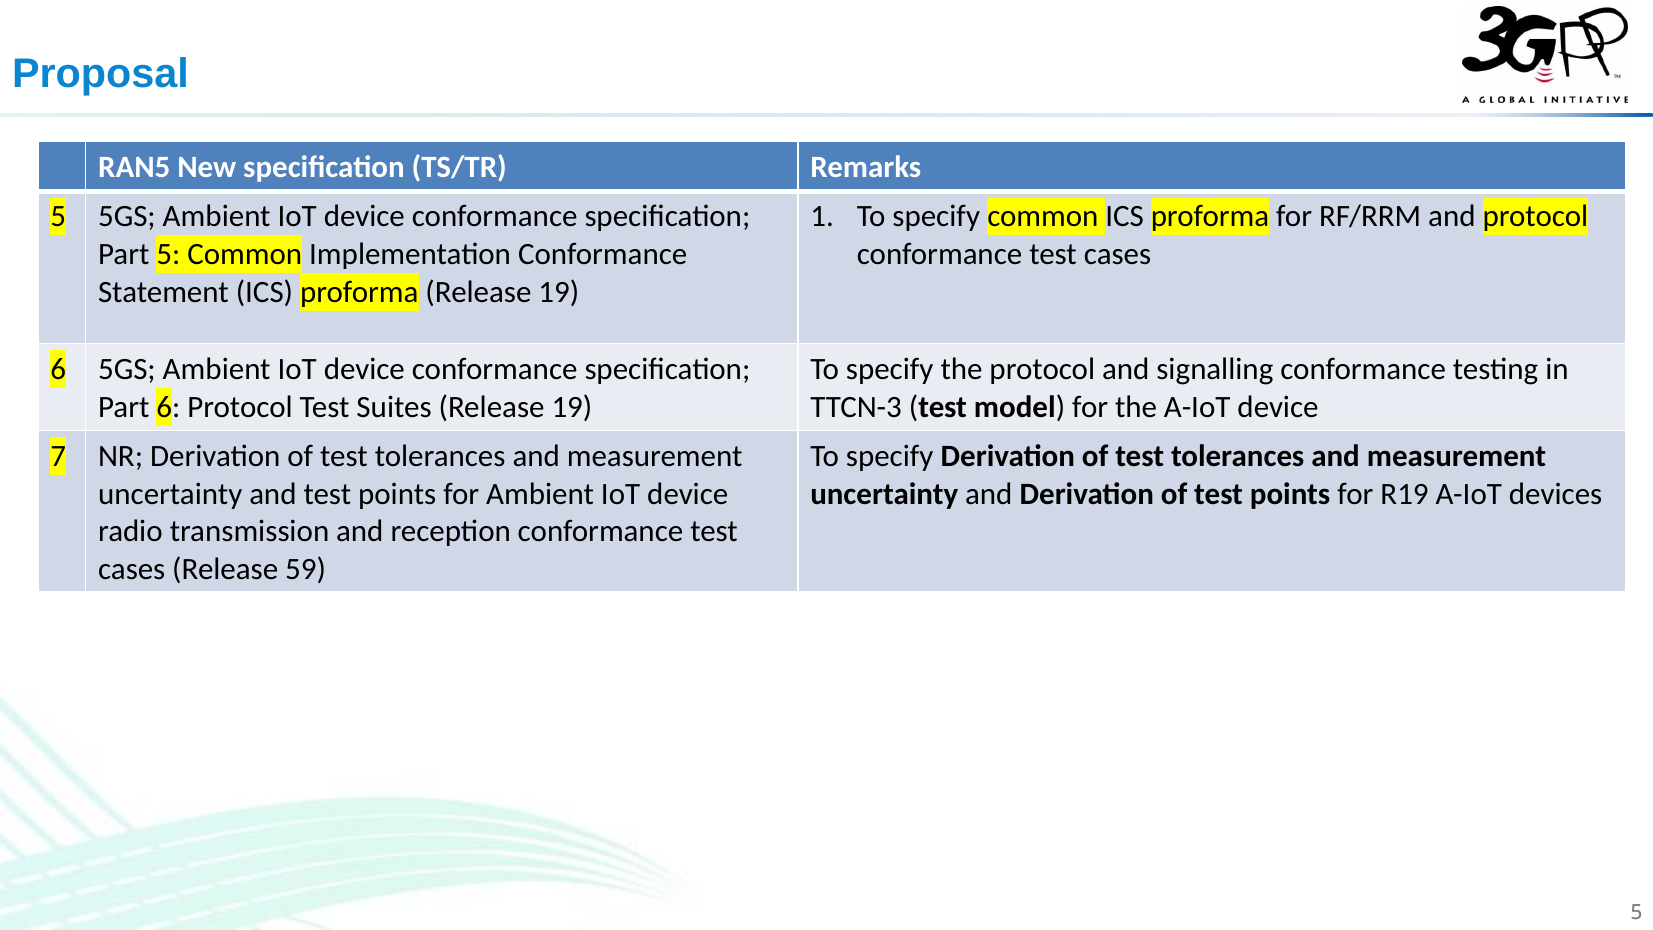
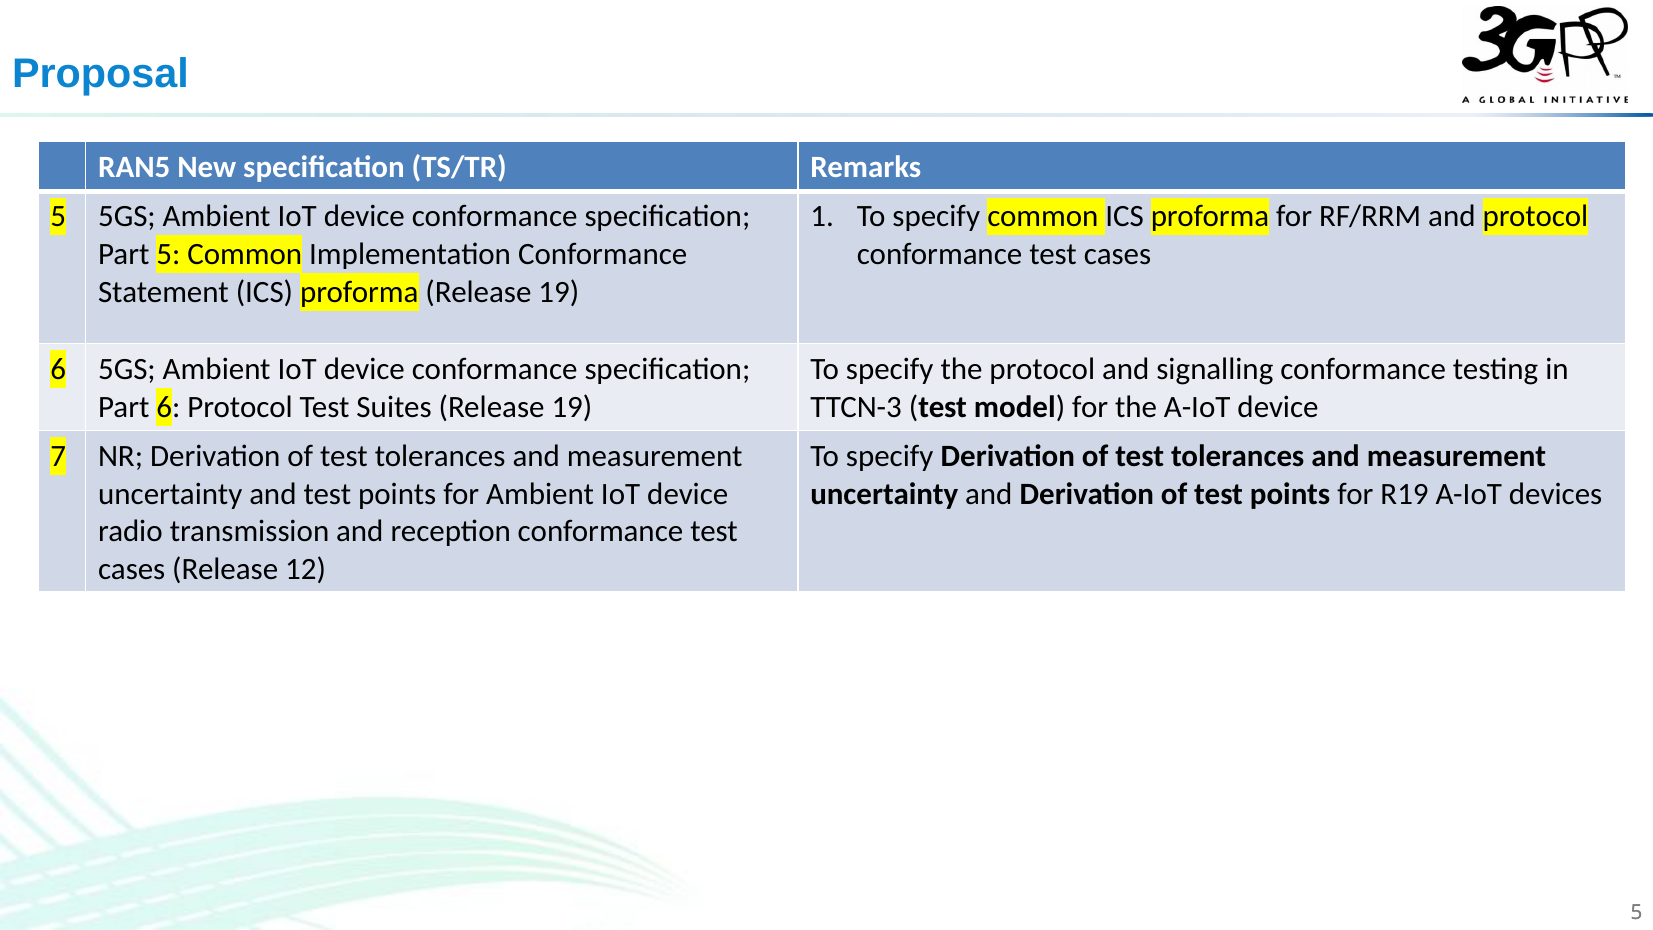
59: 59 -> 12
